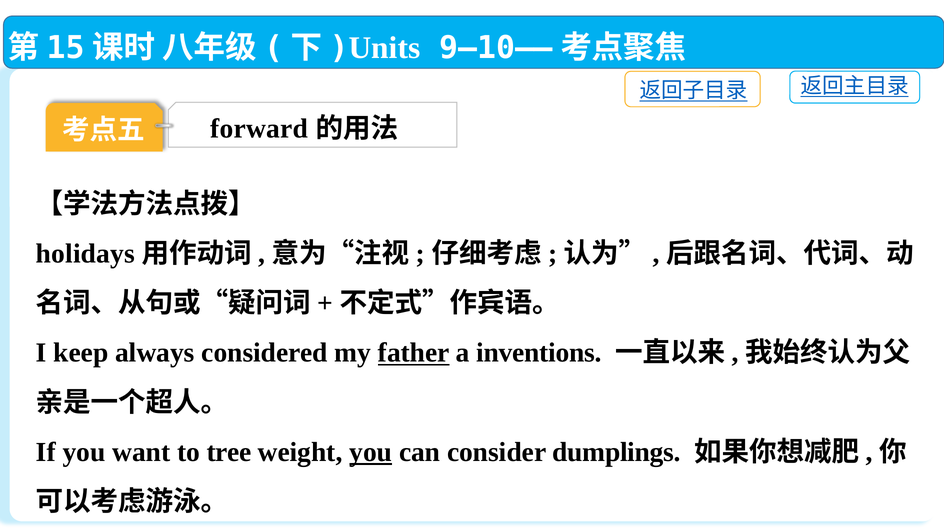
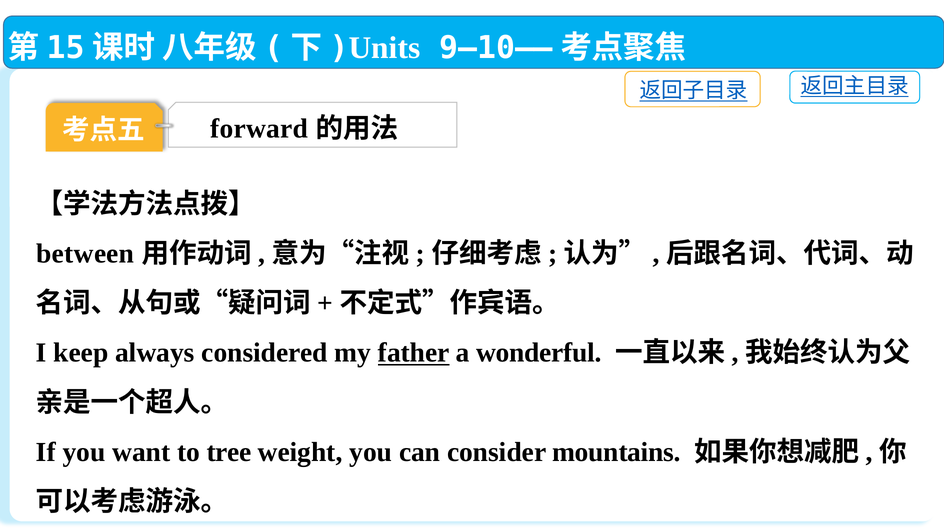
holidays: holidays -> between
inventions: inventions -> wonderful
you at (371, 452) underline: present -> none
dumplings: dumplings -> mountains
